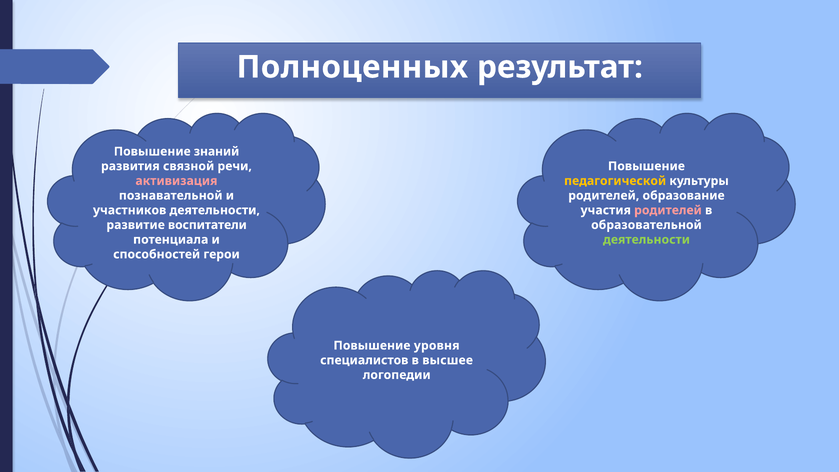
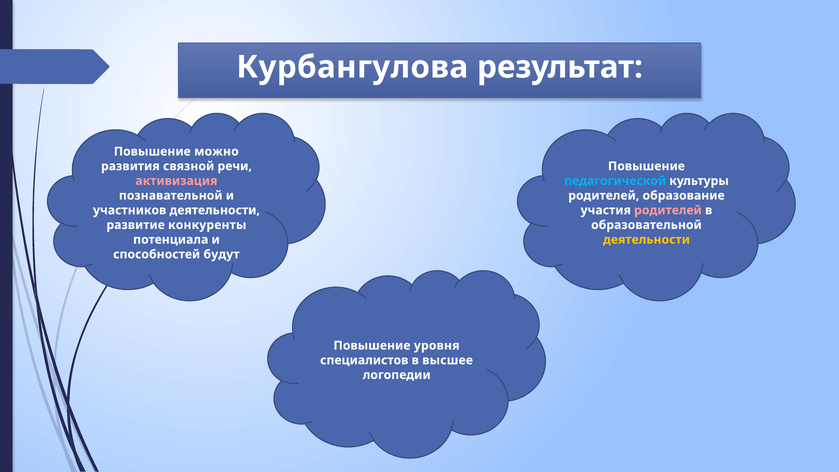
Полноценных: Полноценных -> Курбангулова
знаний: знаний -> можно
педагогической colour: yellow -> light blue
воспитатели: воспитатели -> конкуренты
деятельности at (646, 240) colour: light green -> yellow
герои: герои -> будут
